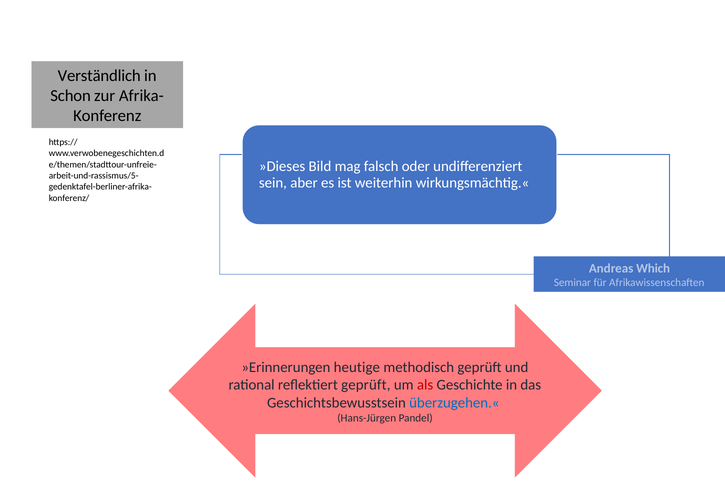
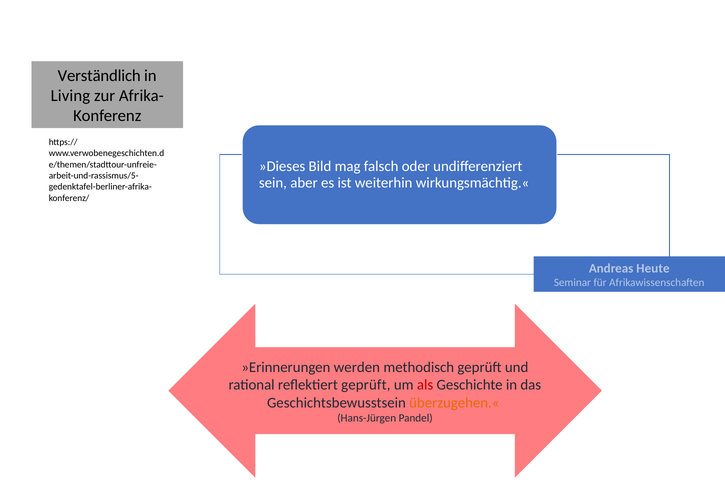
Schon: Schon -> Living
Which: Which -> Heute
heutige: heutige -> werden
überzugehen.« colour: blue -> orange
